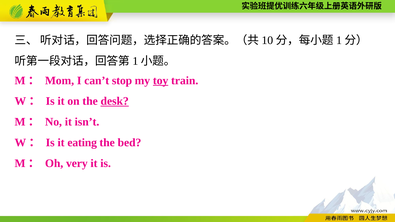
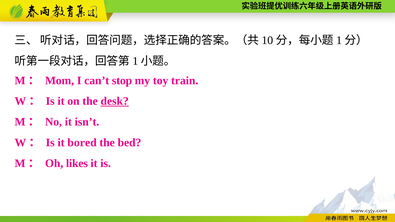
toy underline: present -> none
eating: eating -> bored
very: very -> likes
